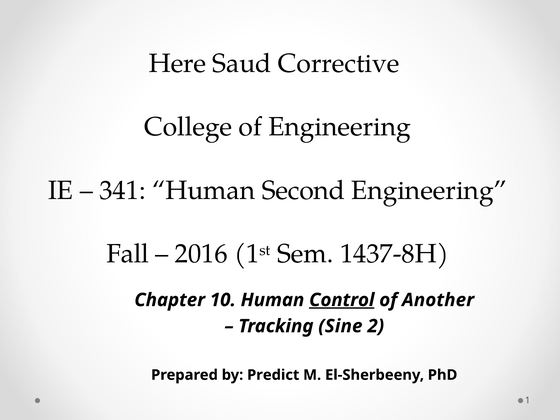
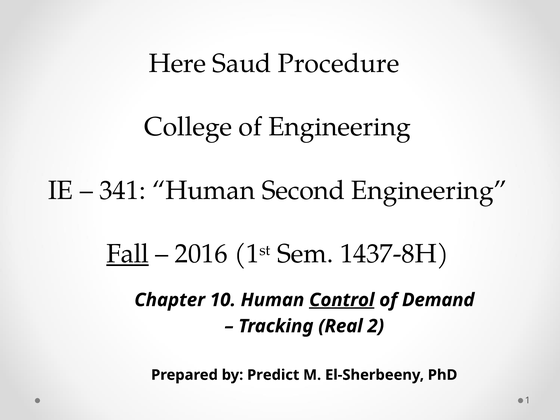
Corrective: Corrective -> Procedure
Fall underline: none -> present
Another: Another -> Demand
Sine: Sine -> Real
